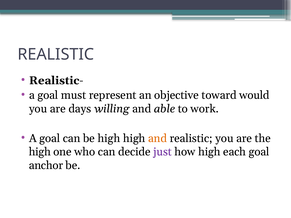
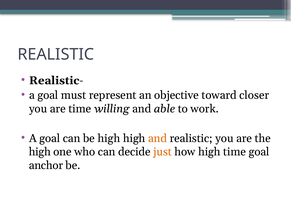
would: would -> closer
are days: days -> time
just colour: purple -> orange
high each: each -> time
